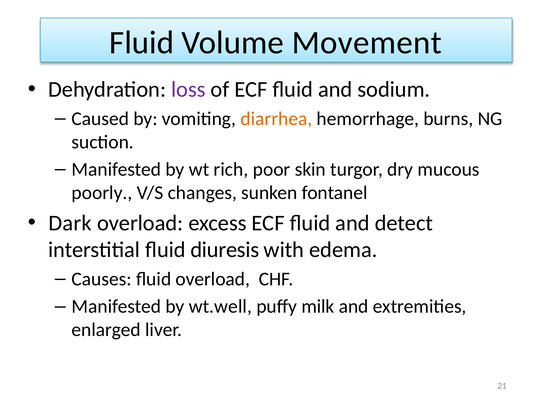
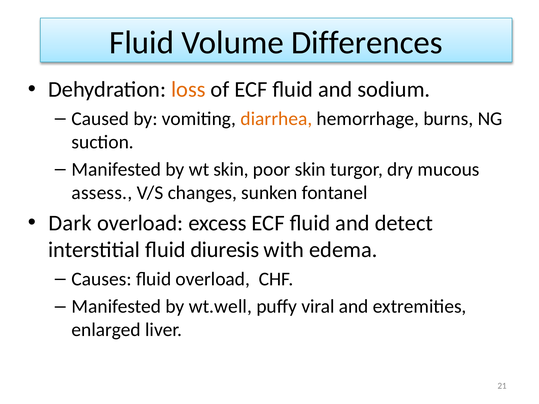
Movement: Movement -> Differences
loss colour: purple -> orange
wt rich: rich -> skin
poorly: poorly -> assess
milk: milk -> viral
